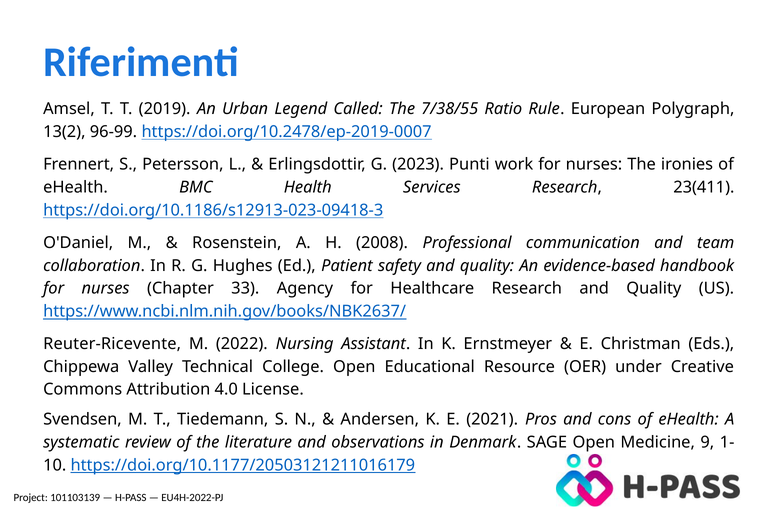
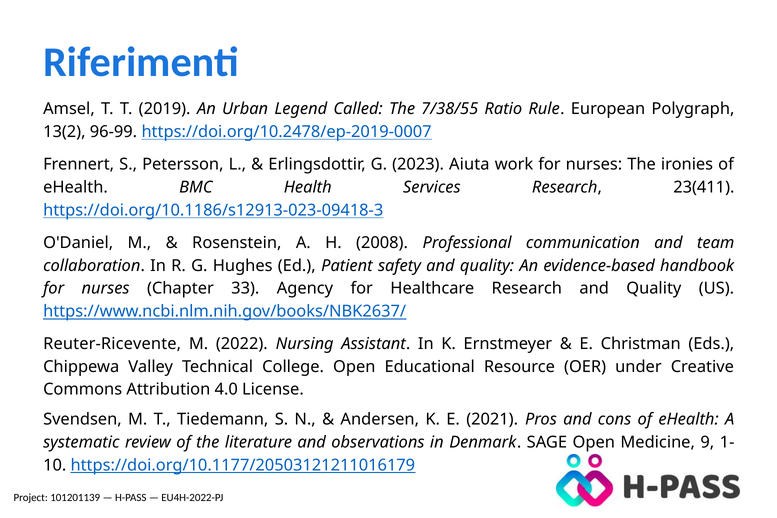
Punti: Punti -> Aiuta
101103139: 101103139 -> 101201139
